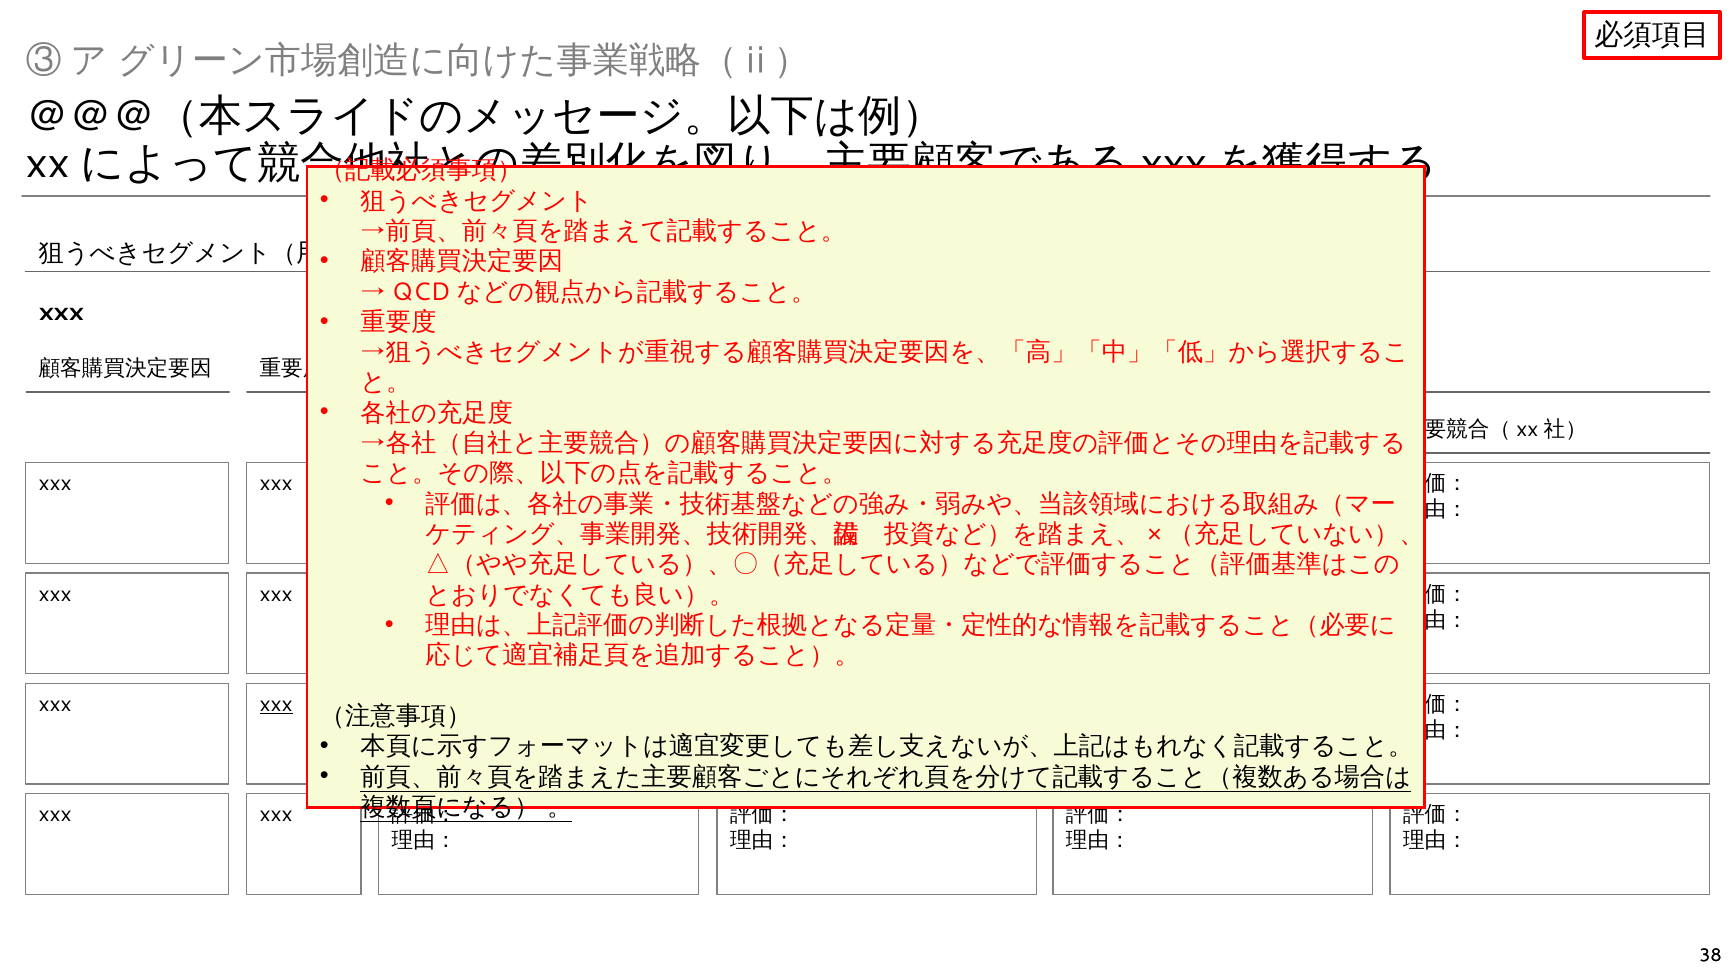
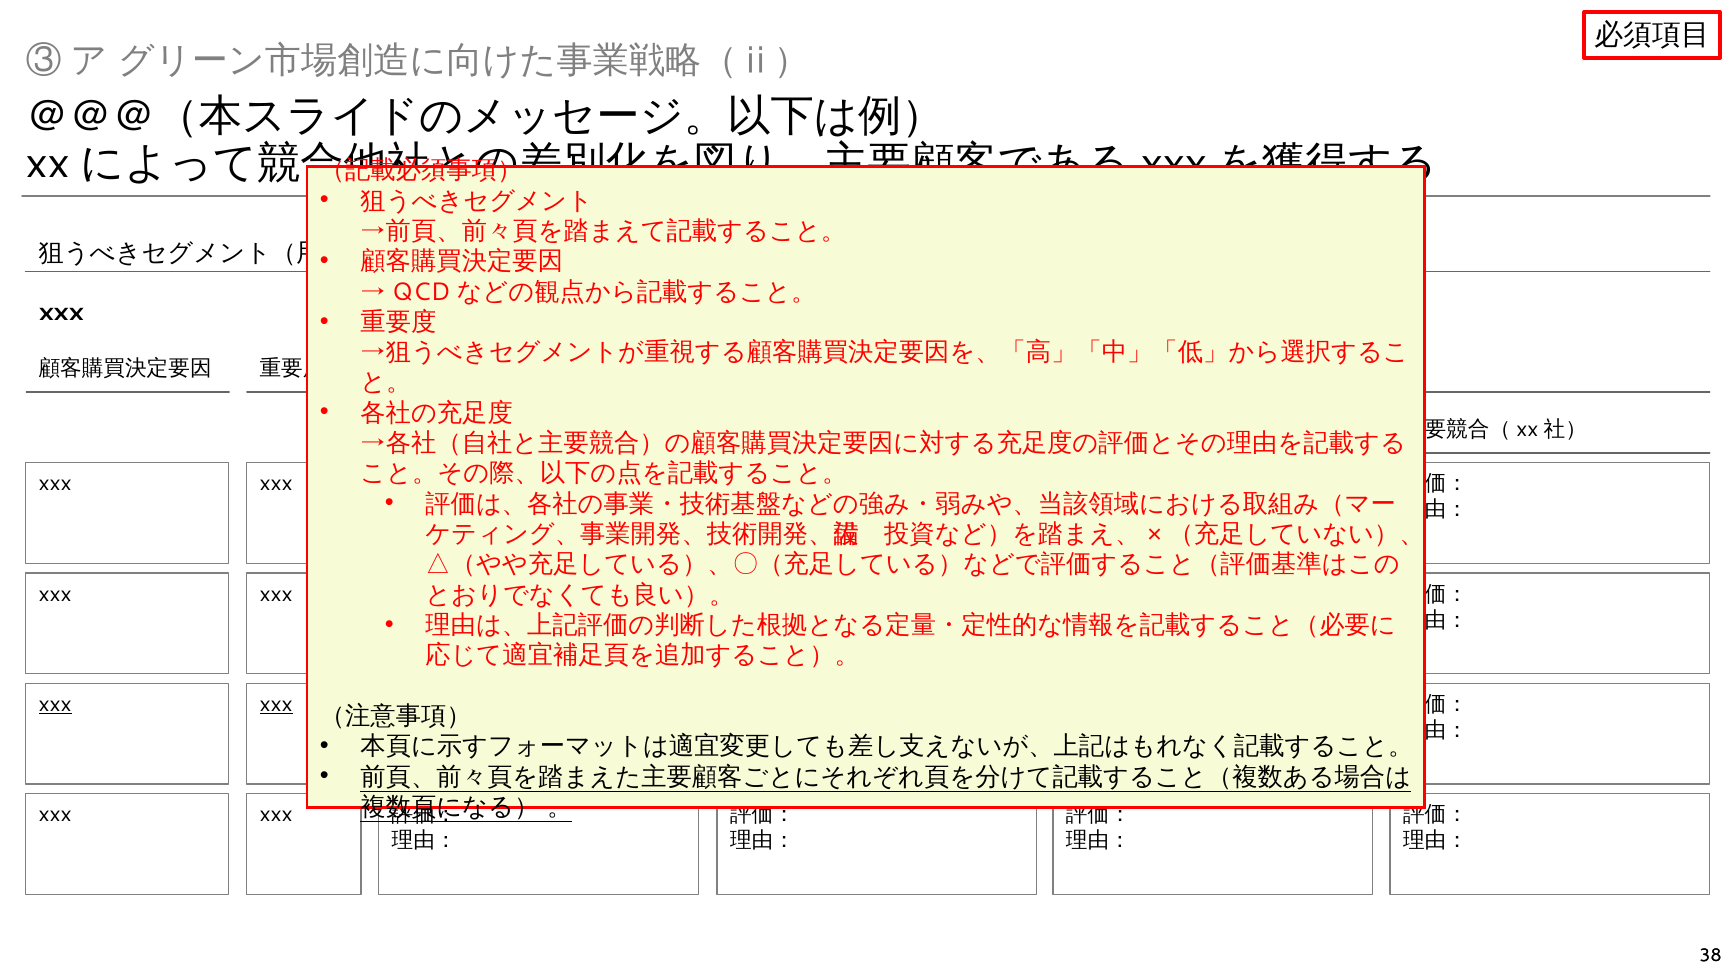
xxx at (55, 705) underline: none -> present
